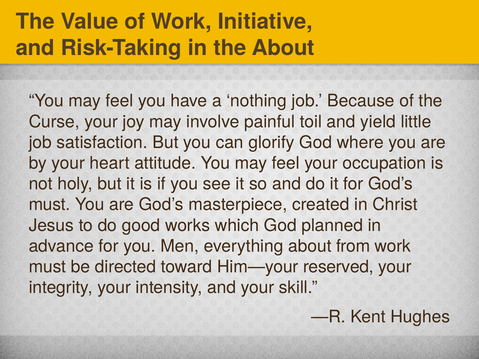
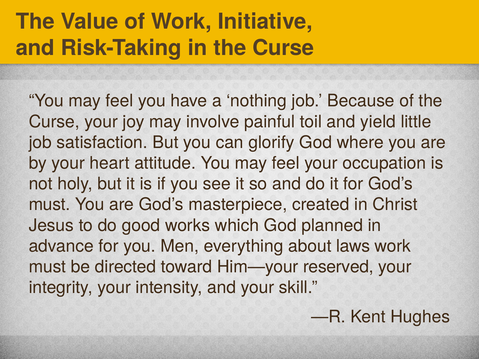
in the About: About -> Curse
from: from -> laws
